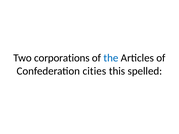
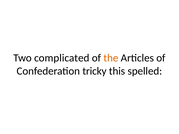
corporations: corporations -> complicated
the colour: blue -> orange
cities: cities -> tricky
